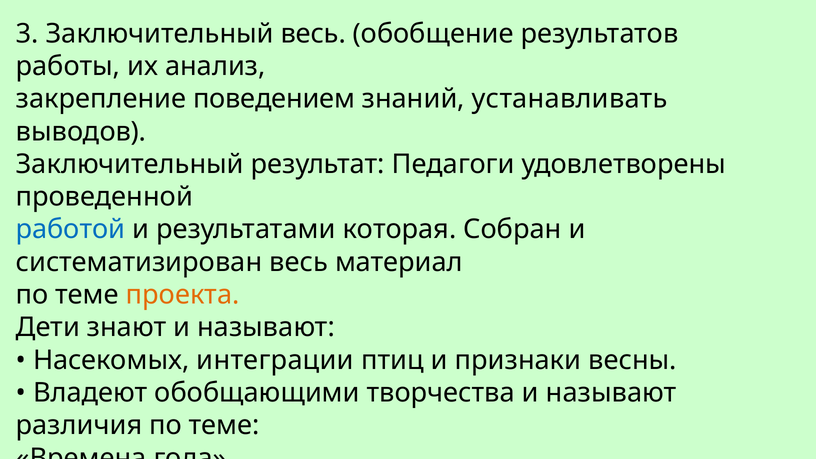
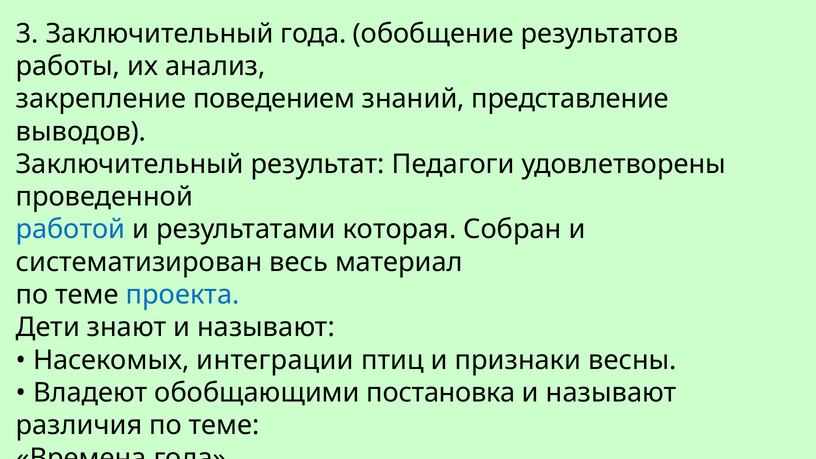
Заключительный весь: весь -> года
устанавливать: устанавливать -> представление
проекта colour: orange -> blue
творчества: творчества -> постановка
